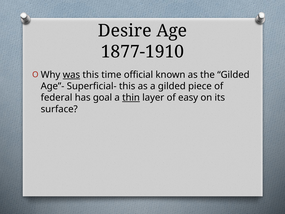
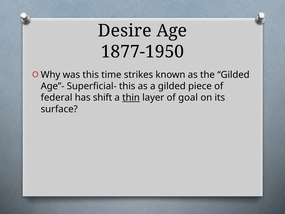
1877-1910: 1877-1910 -> 1877-1950
was underline: present -> none
official: official -> strikes
goal: goal -> shift
easy: easy -> goal
